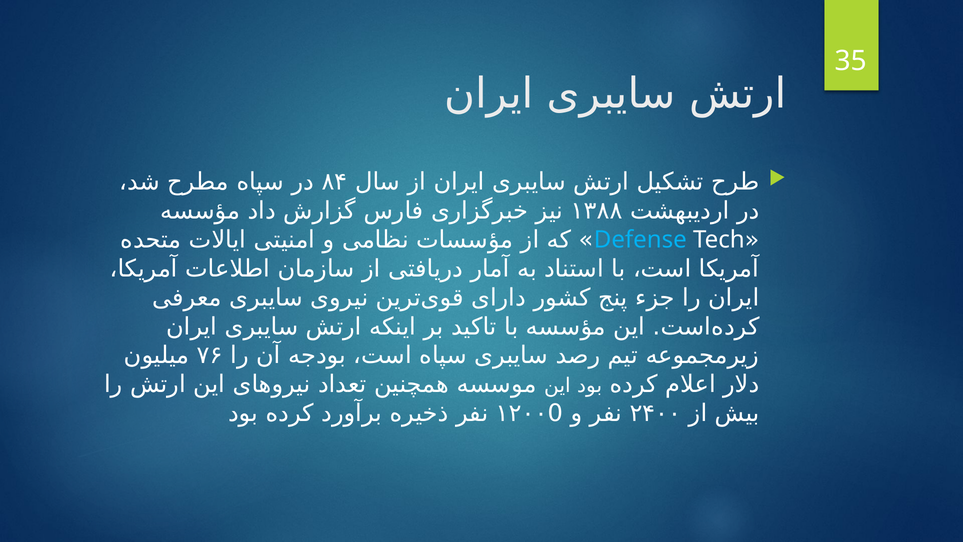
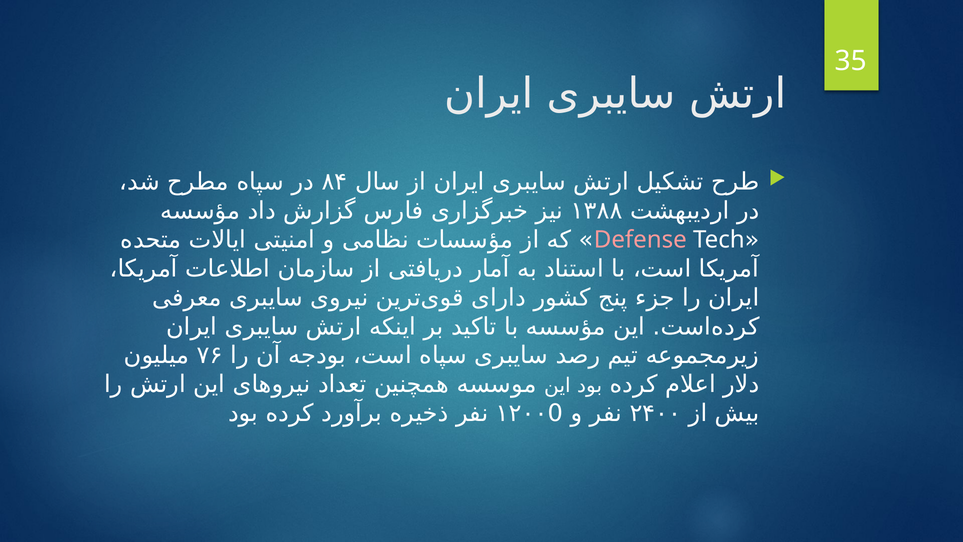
Defense colour: light blue -> pink
